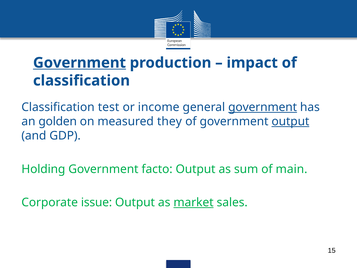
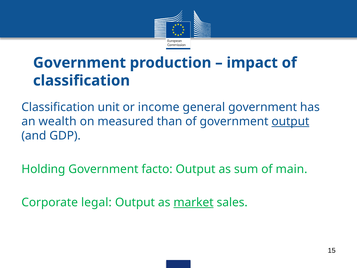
Government at (79, 63) underline: present -> none
test: test -> unit
government at (263, 107) underline: present -> none
golden: golden -> wealth
they: they -> than
issue: issue -> legal
